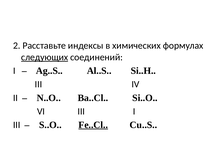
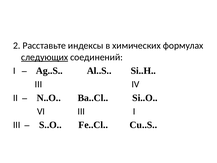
Fe..Cl underline: present -> none
